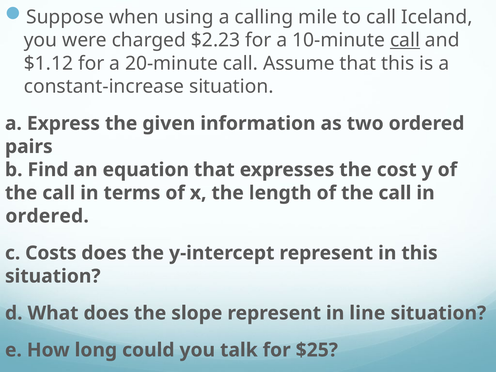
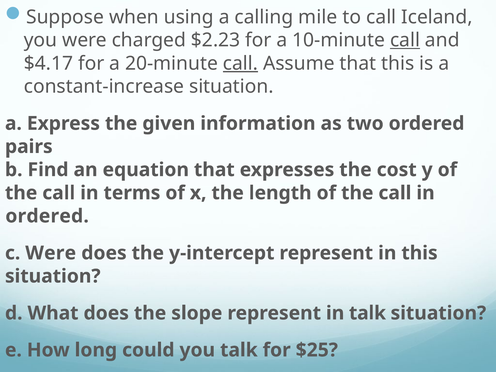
$1.12: $1.12 -> $4.17
call at (240, 63) underline: none -> present
c Costs: Costs -> Were
in line: line -> talk
